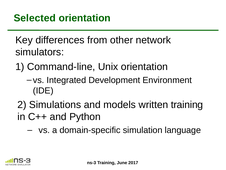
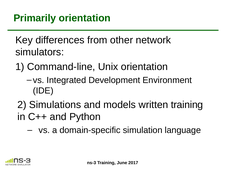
Selected: Selected -> Primarily
